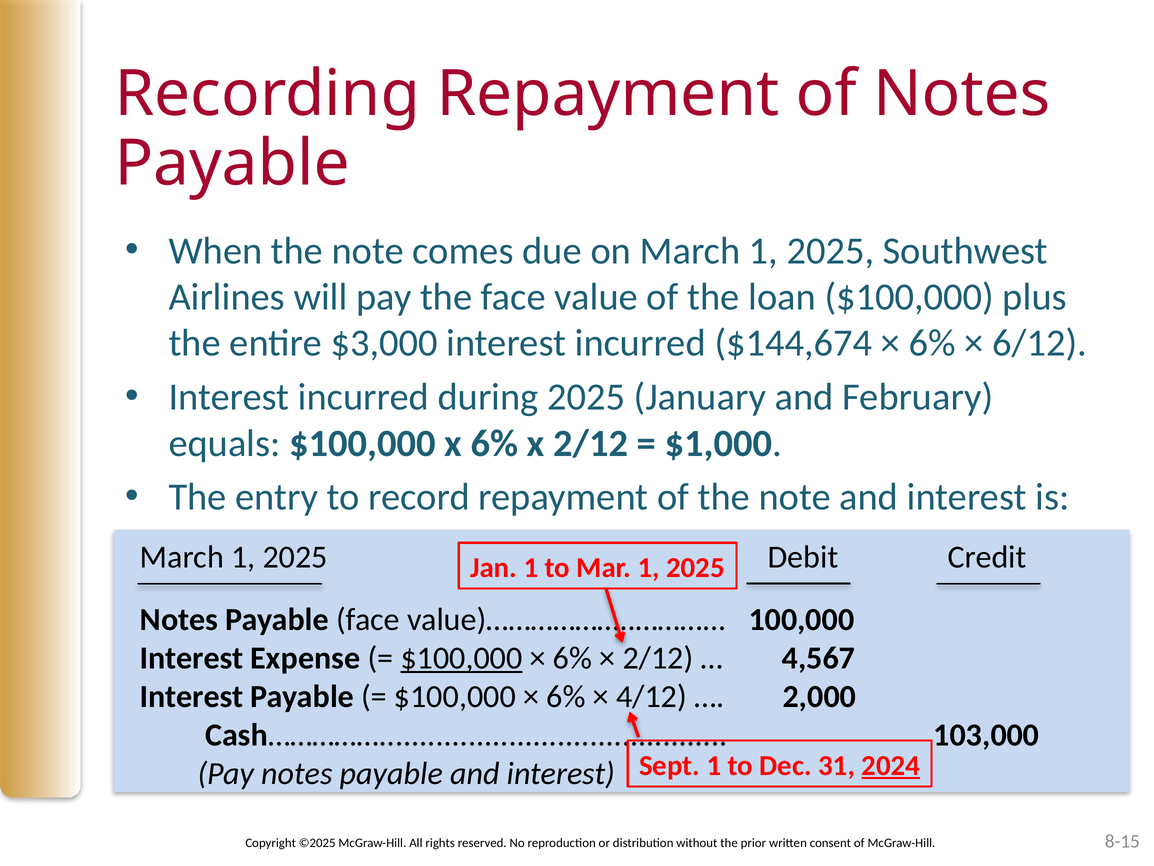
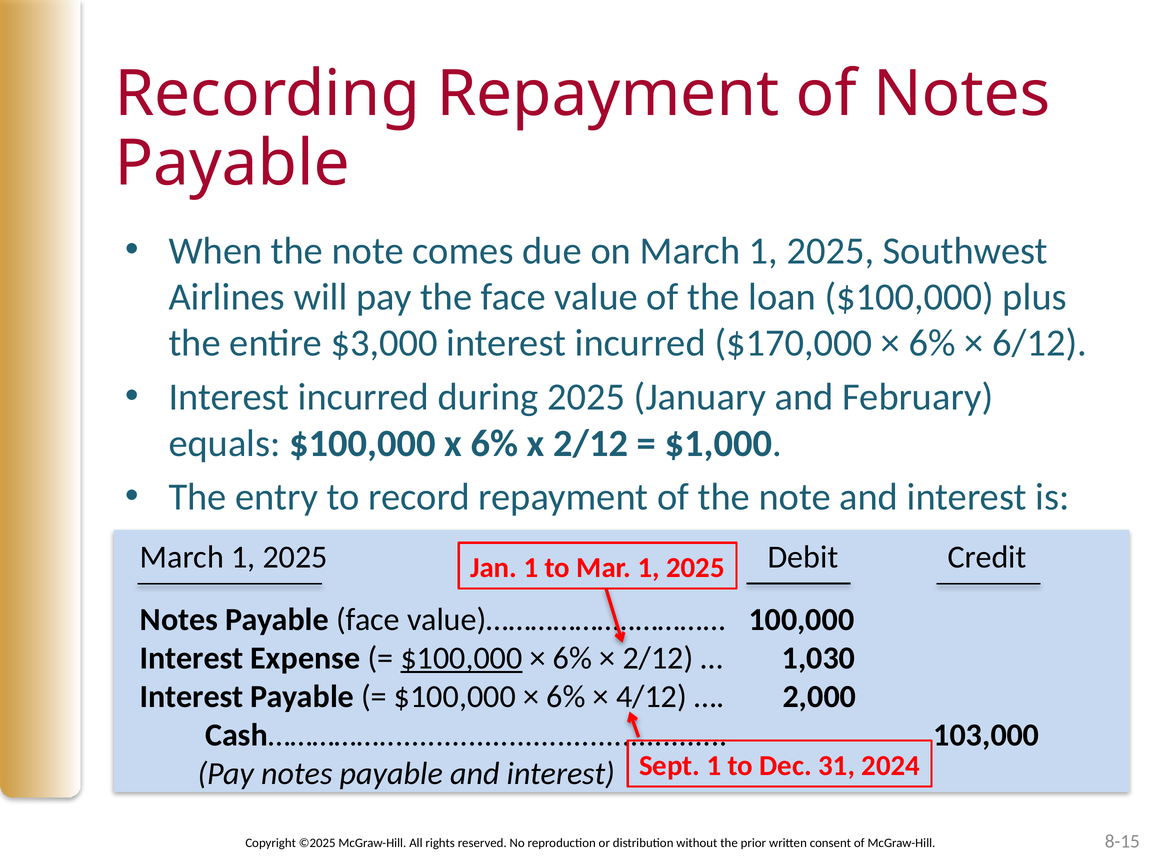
$144,674: $144,674 -> $170,000
4,567: 4,567 -> 1,030
2024 underline: present -> none
